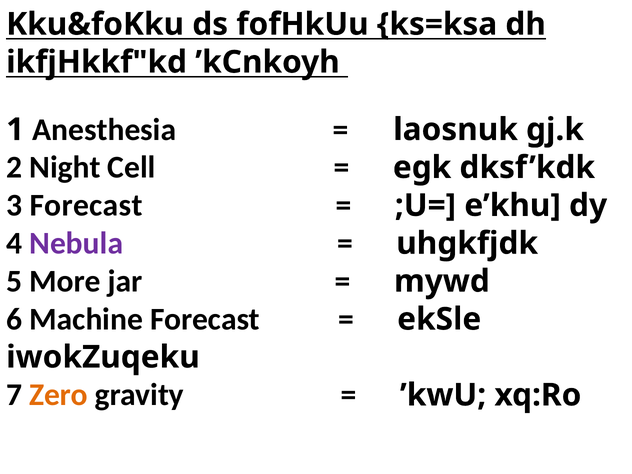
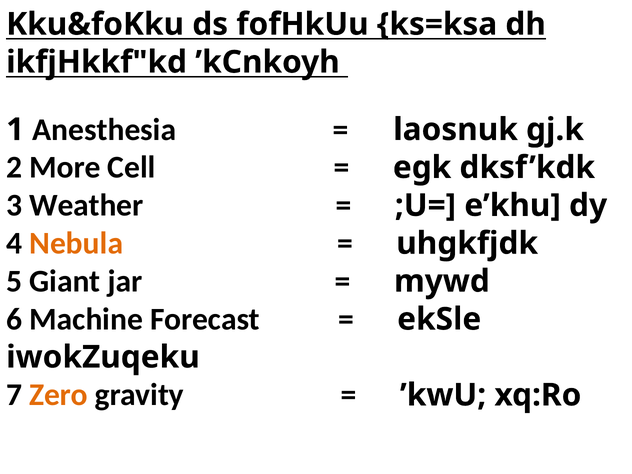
Night: Night -> More
3 Forecast: Forecast -> Weather
Nebula colour: purple -> orange
More: More -> Giant
